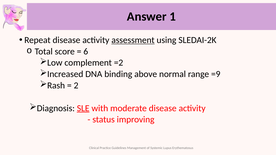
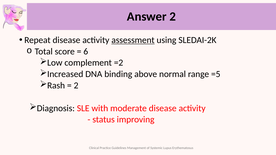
Answer 1: 1 -> 2
=9: =9 -> =5
SLE underline: present -> none
